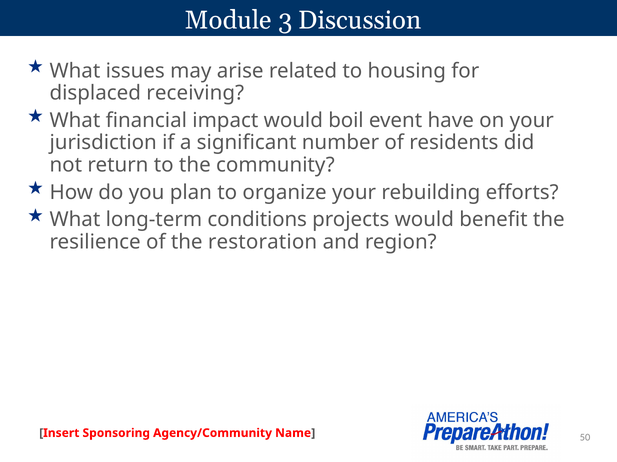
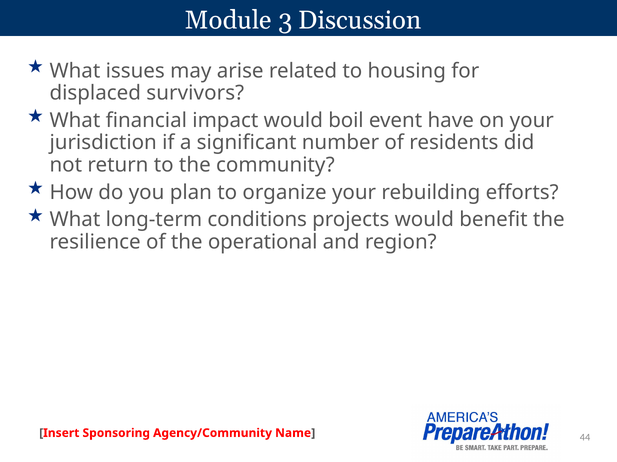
receiving: receiving -> survivors
restoration: restoration -> operational
50: 50 -> 44
